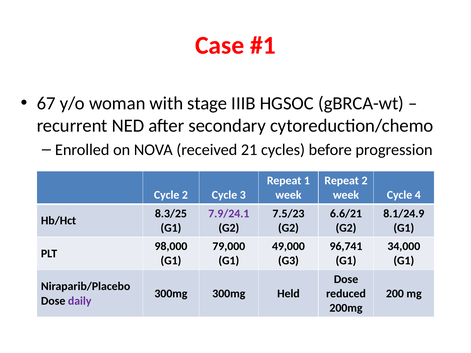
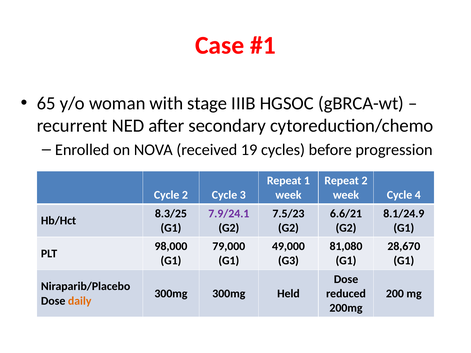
67: 67 -> 65
21: 21 -> 19
96,741: 96,741 -> 81,080
34,000: 34,000 -> 28,670
daily colour: purple -> orange
